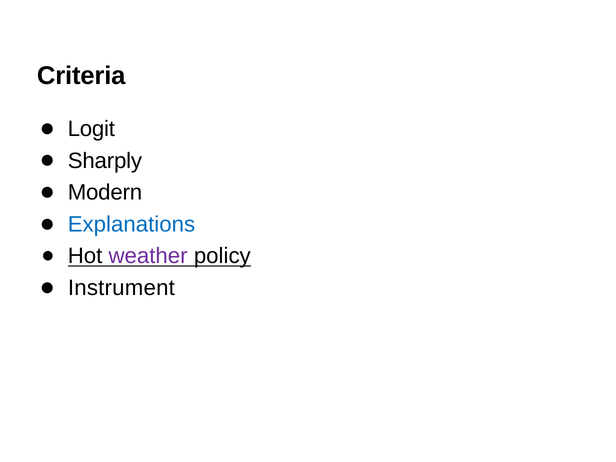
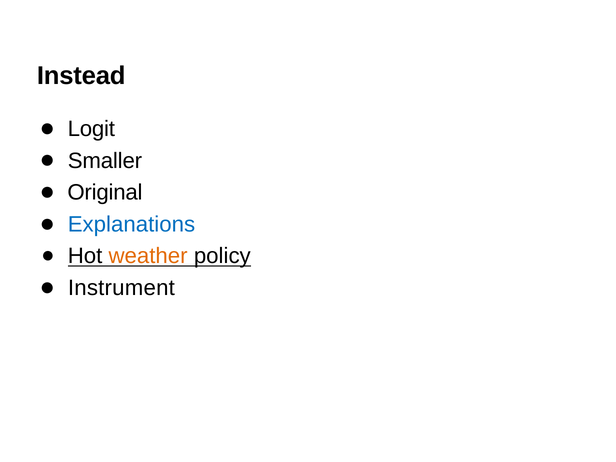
Criteria: Criteria -> Instead
Sharply: Sharply -> Smaller
Modern: Modern -> Original
weather colour: purple -> orange
